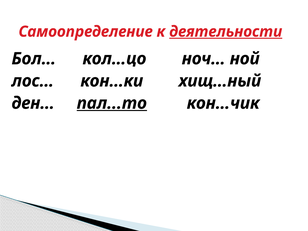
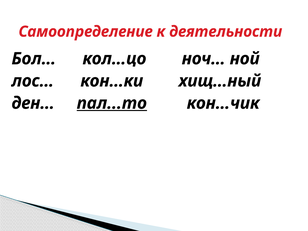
деятельности underline: present -> none
